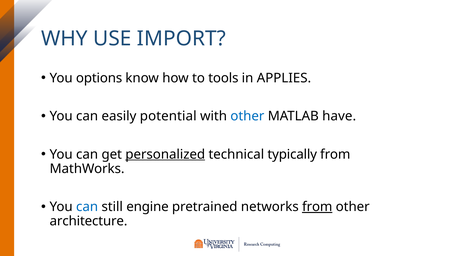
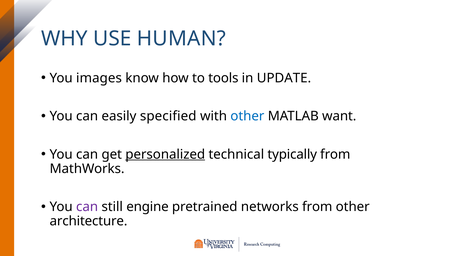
IMPORT: IMPORT -> HUMAN
options: options -> images
APPLIES: APPLIES -> UPDATE
potential: potential -> specified
have: have -> want
can at (87, 207) colour: blue -> purple
from at (317, 207) underline: present -> none
